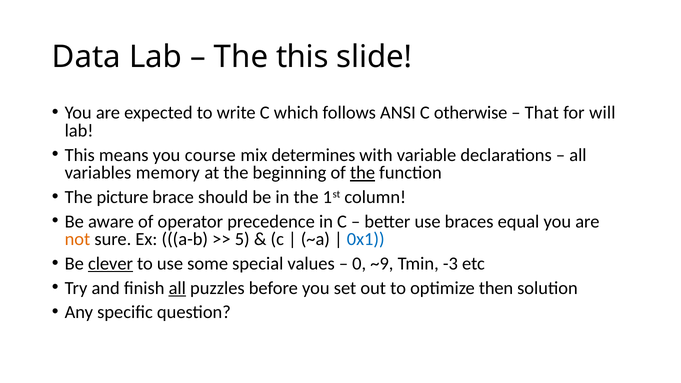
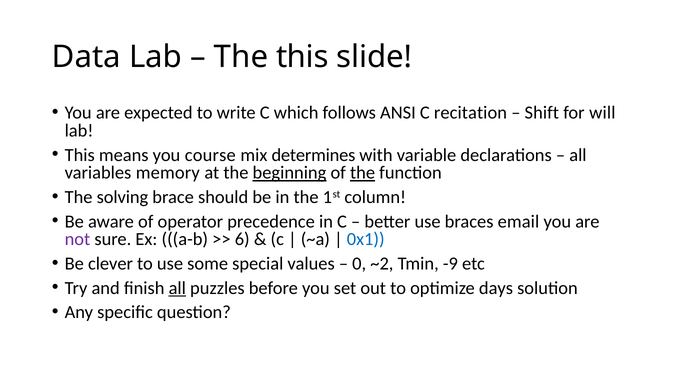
otherwise: otherwise -> recitation
That: That -> Shift
beginning underline: none -> present
picture: picture -> solving
equal: equal -> email
not colour: orange -> purple
5: 5 -> 6
clever underline: present -> none
~9: ~9 -> ~2
-3: -3 -> -9
then: then -> days
